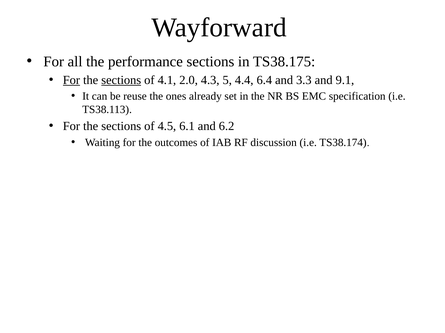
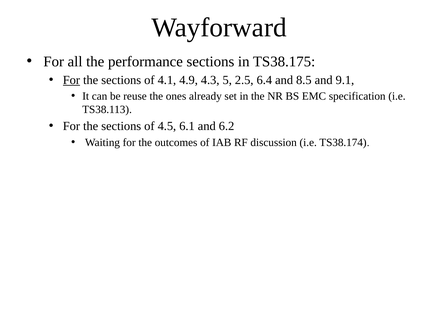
sections at (121, 80) underline: present -> none
2.0: 2.0 -> 4.9
4.4: 4.4 -> 2.5
3.3: 3.3 -> 8.5
